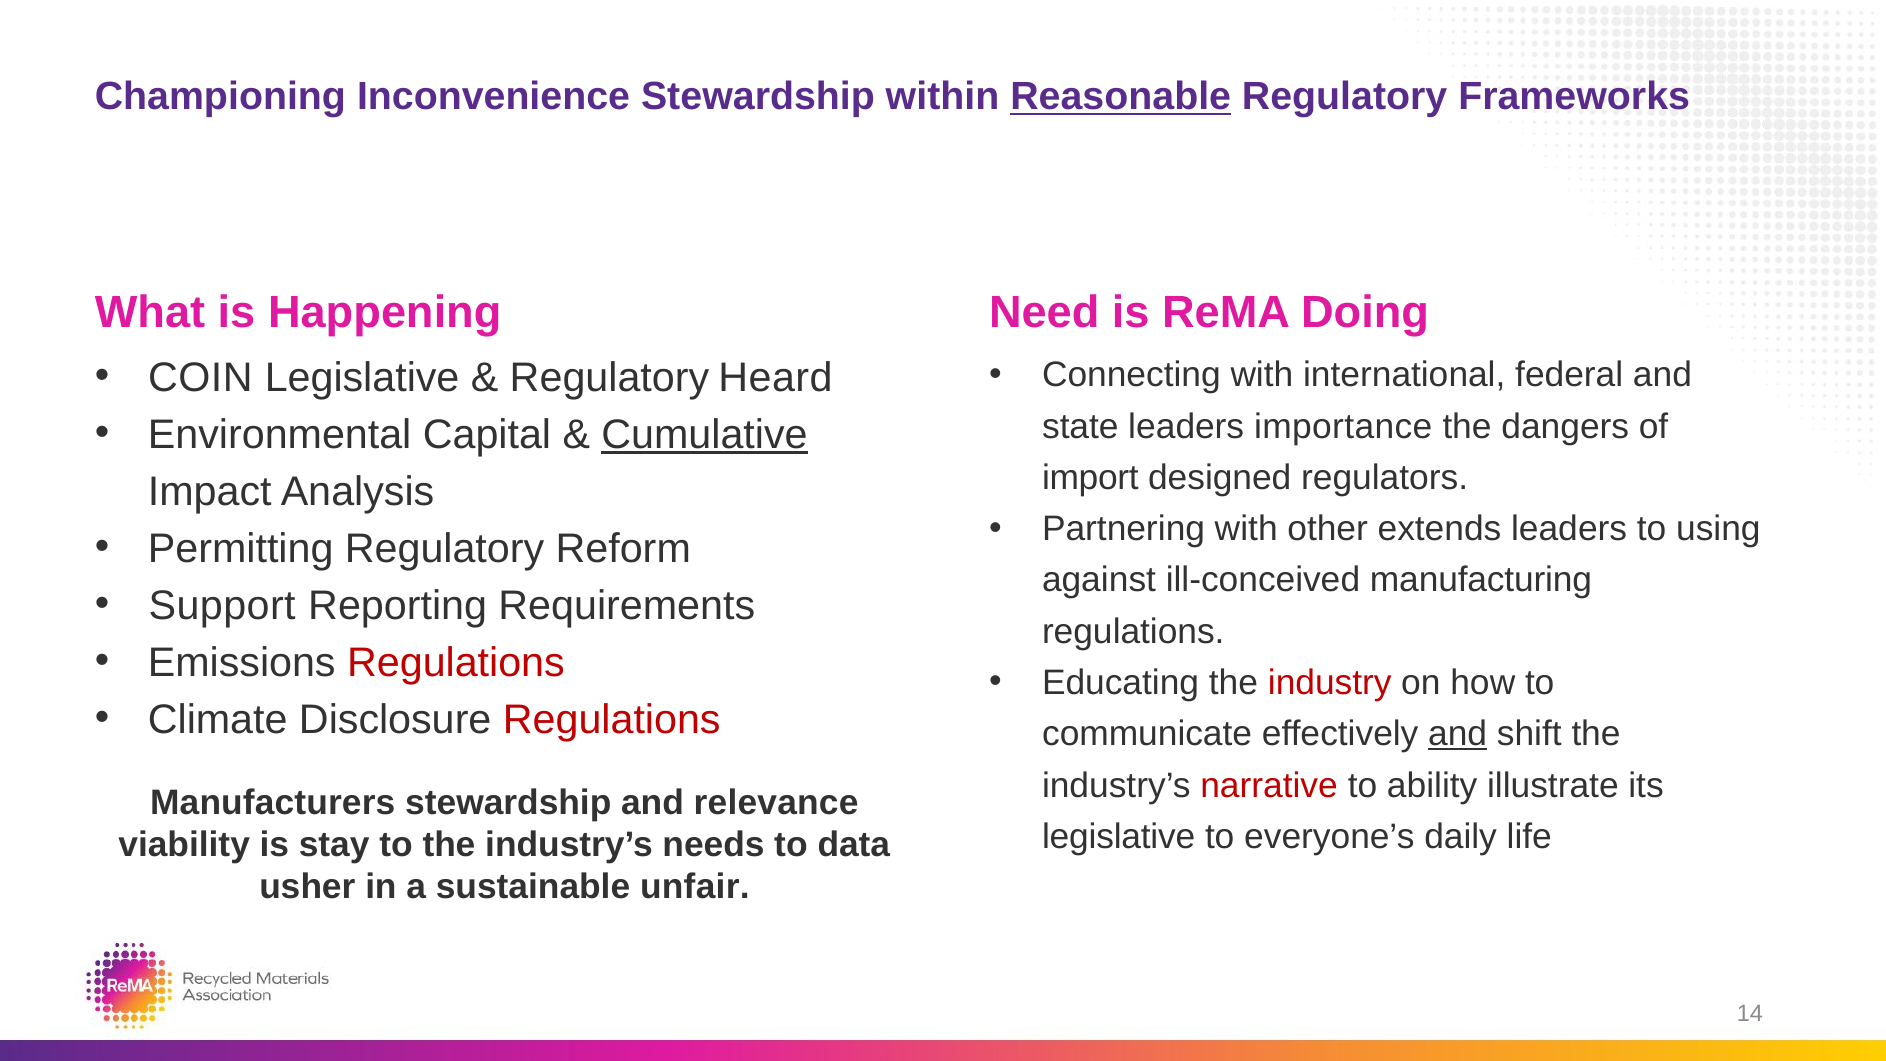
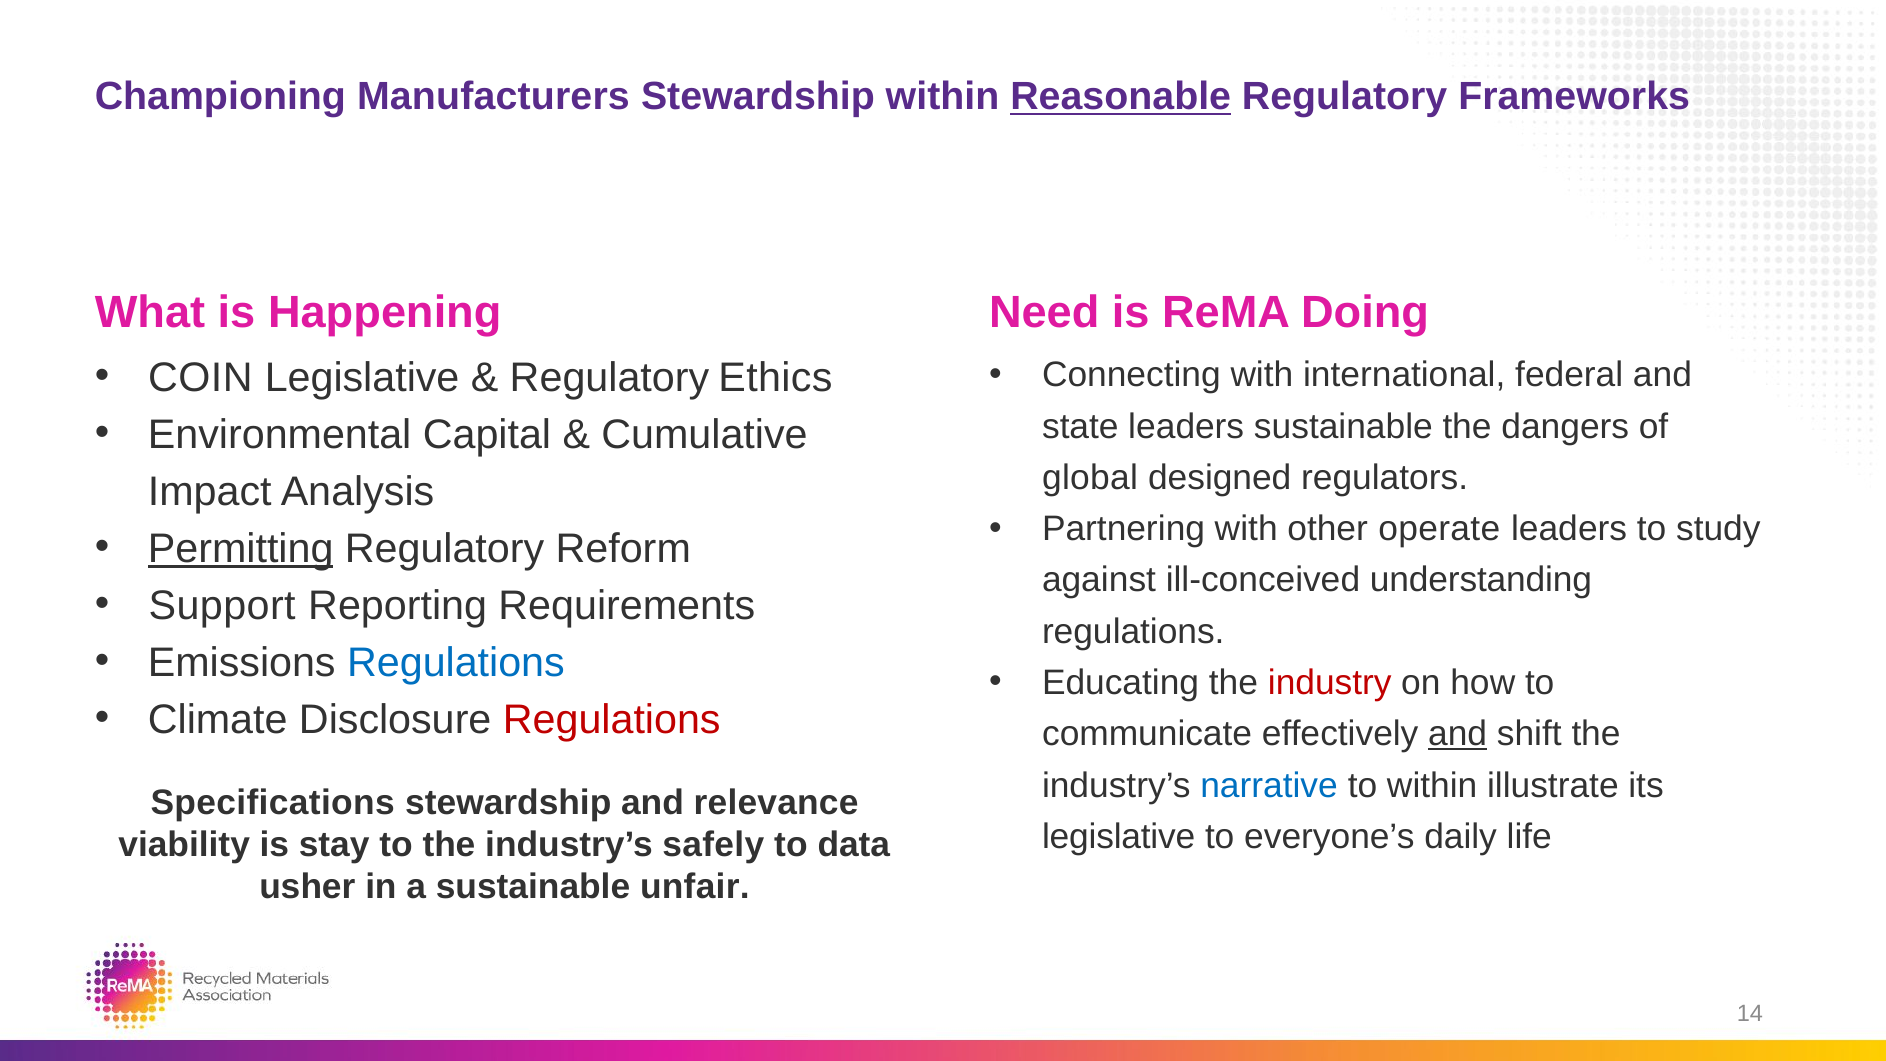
Inconvenience: Inconvenience -> Manufacturers
Heard: Heard -> Ethics
leaders importance: importance -> sustainable
Cumulative underline: present -> none
import: import -> global
extends: extends -> operate
using: using -> study
Permitting underline: none -> present
manufacturing: manufacturing -> understanding
Regulations at (456, 662) colour: red -> blue
narrative colour: red -> blue
to ability: ability -> within
Manufacturers: Manufacturers -> Specifications
needs: needs -> safely
